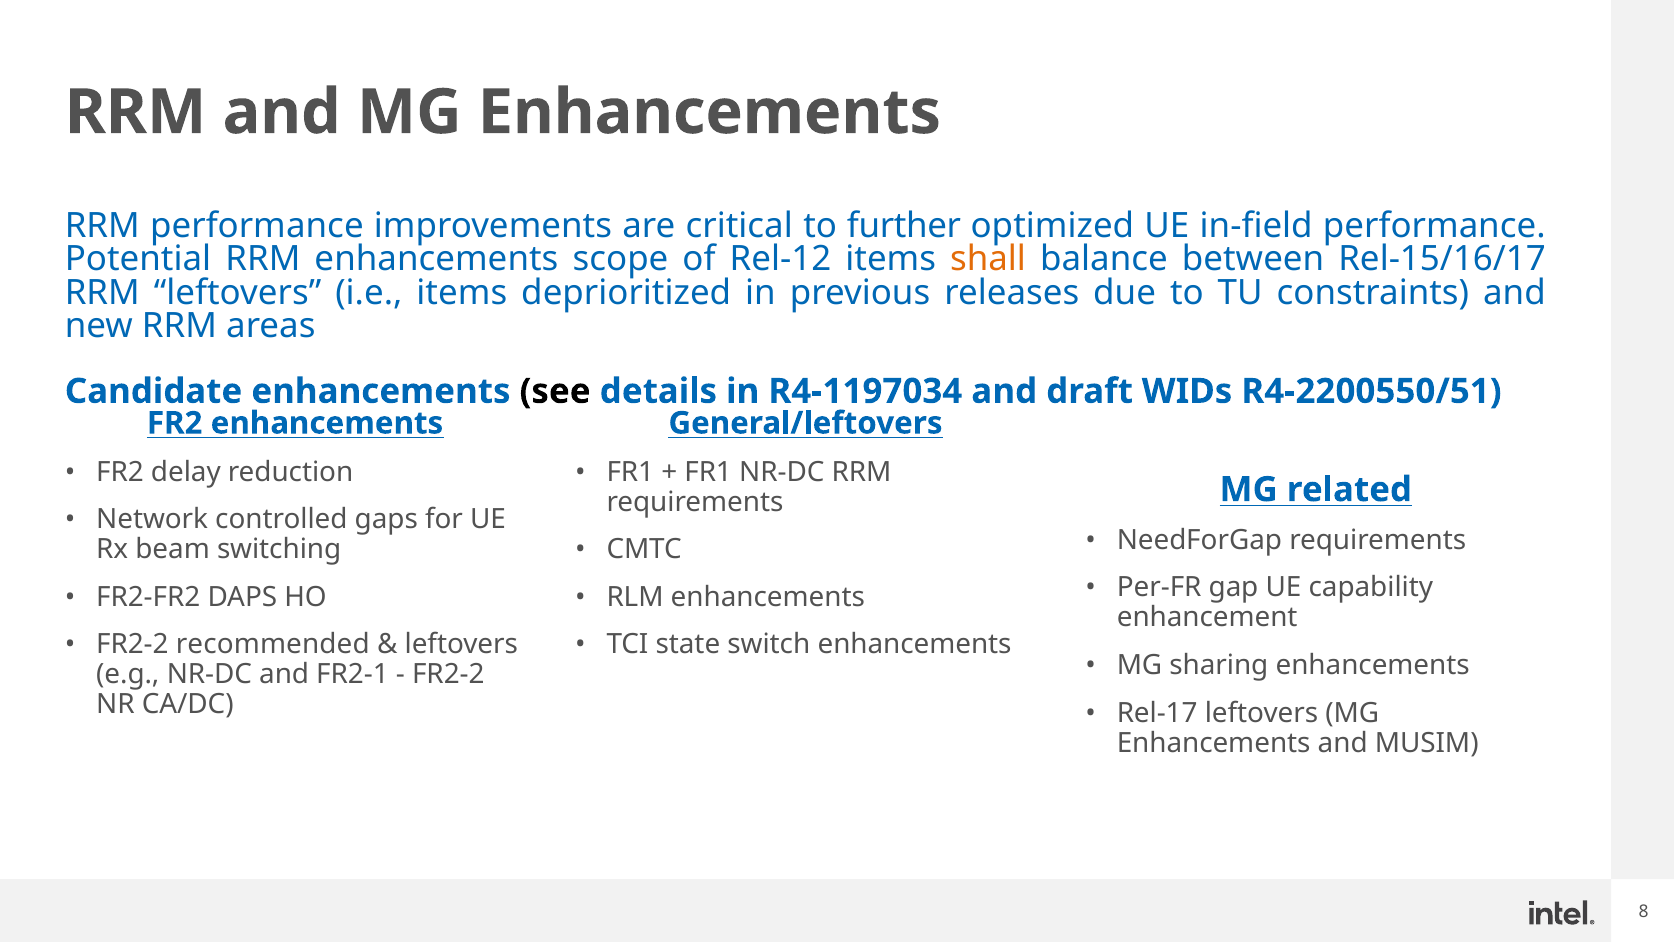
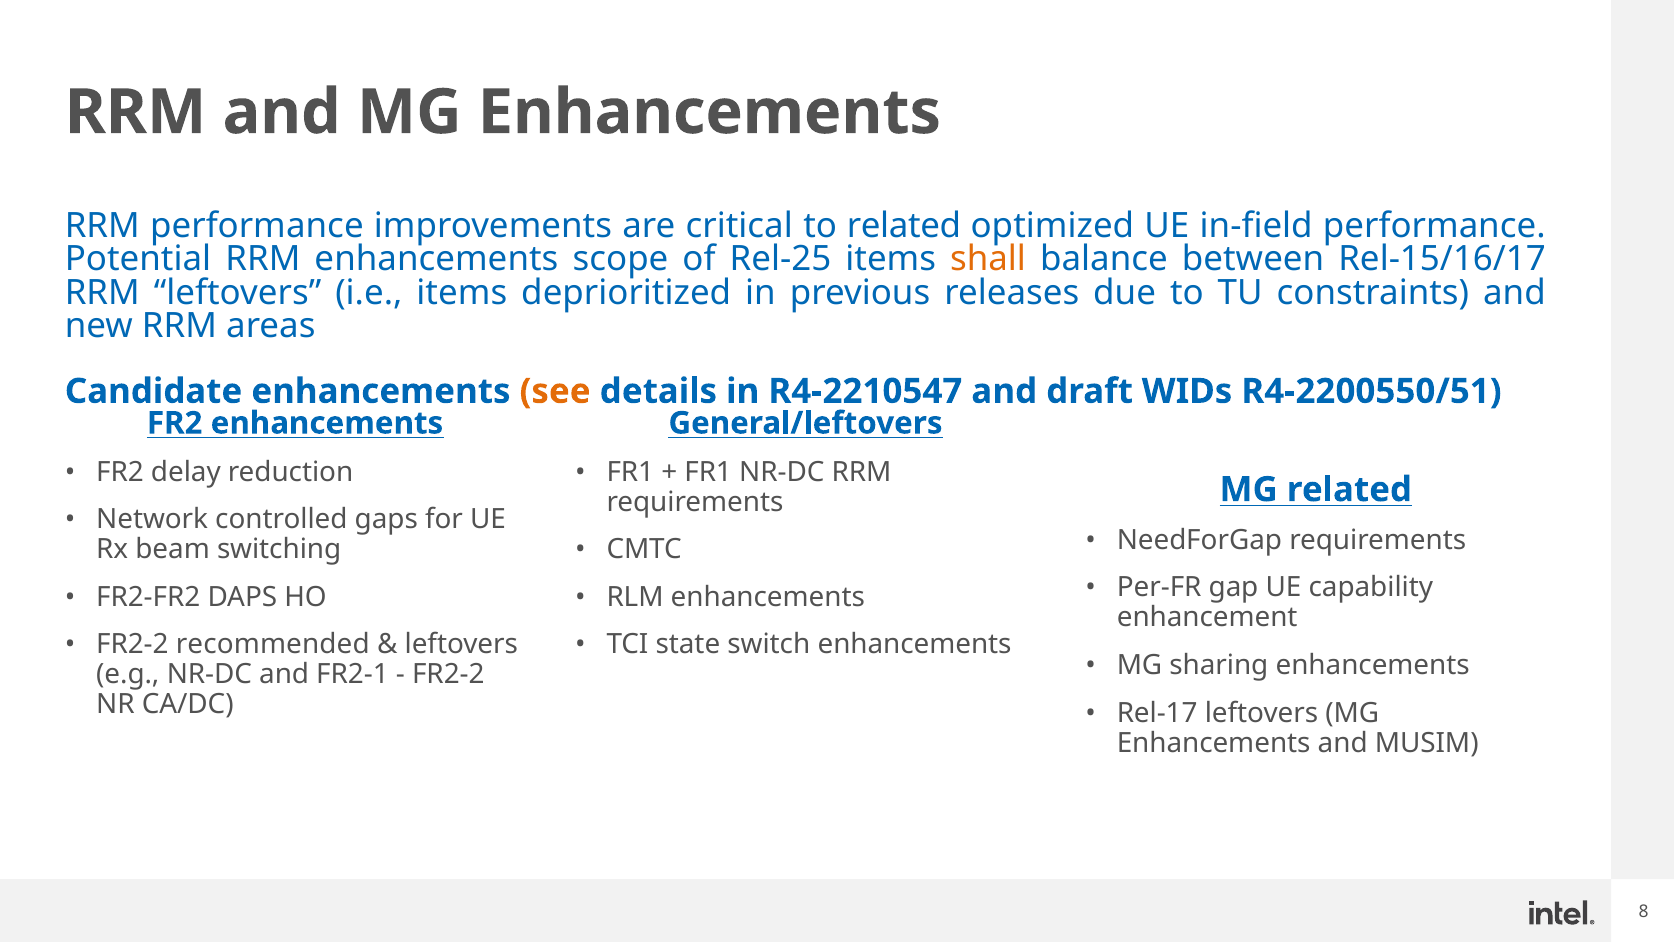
to further: further -> related
Rel-12: Rel-12 -> Rel-25
see colour: black -> orange
R4-1197034: R4-1197034 -> R4-2210547
